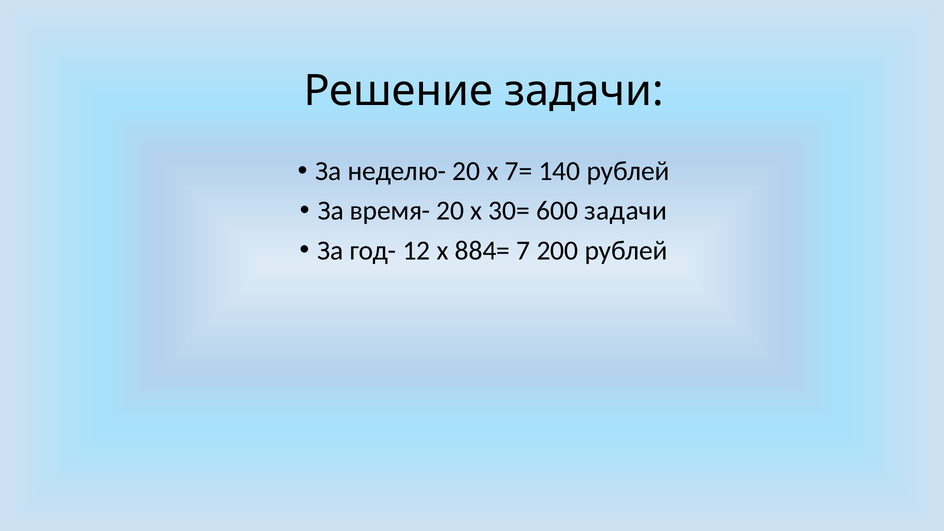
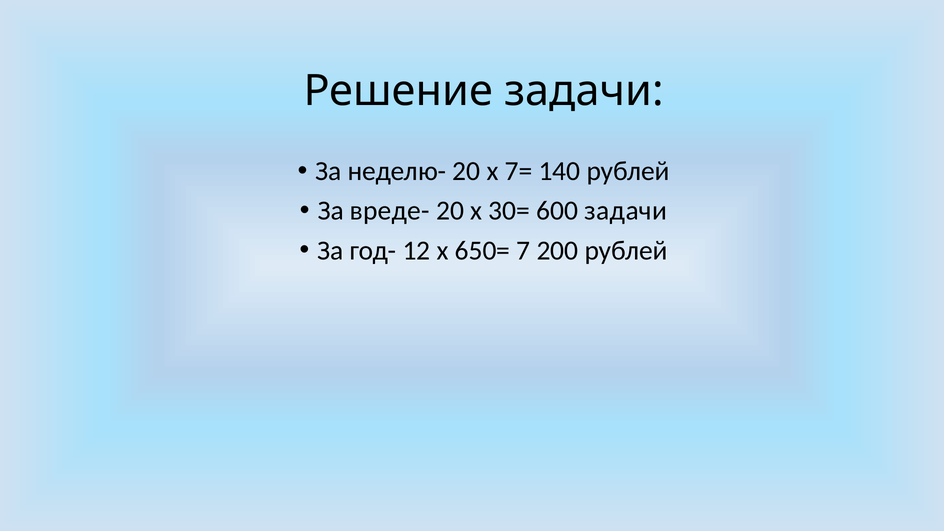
время-: время- -> вреде-
884=: 884= -> 650=
